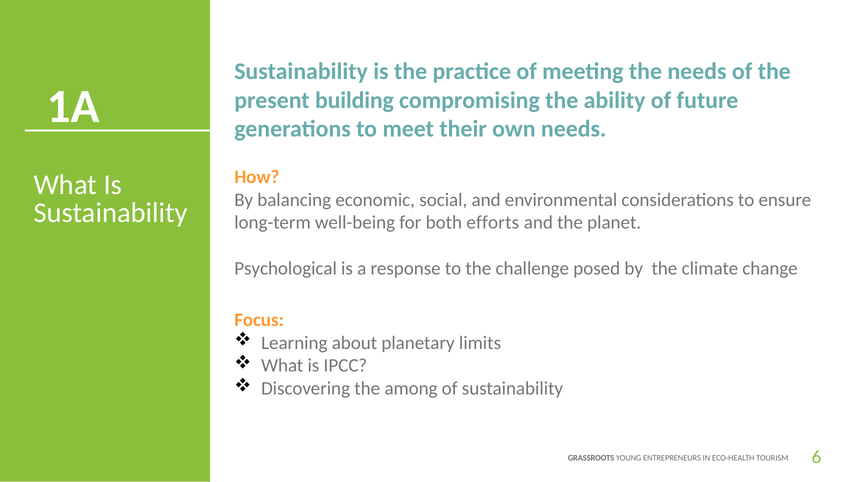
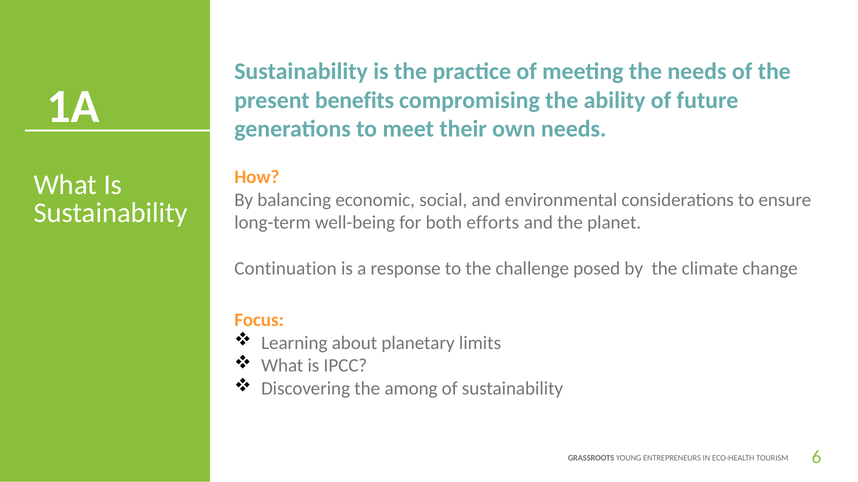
building: building -> benefits
Psychological: Psychological -> Continuation
